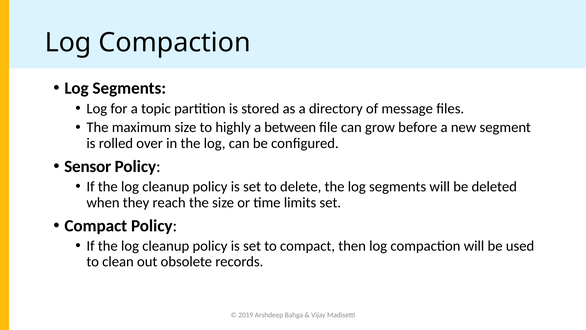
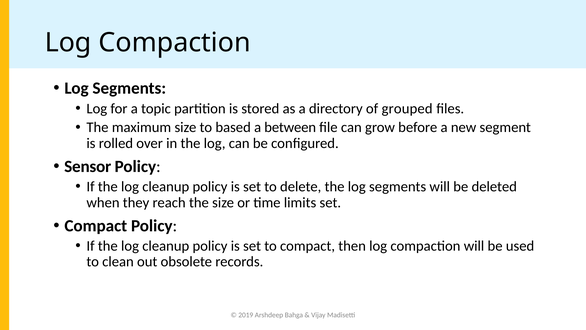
message: message -> grouped
highly: highly -> based
